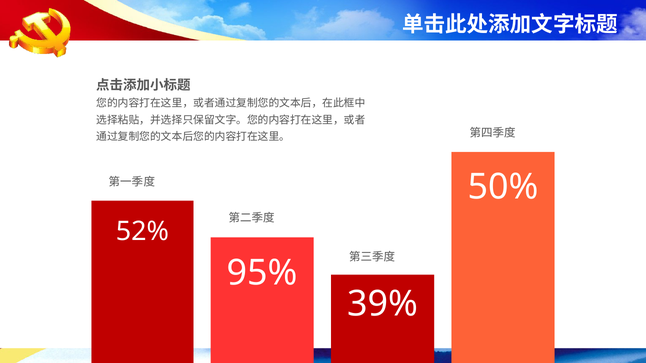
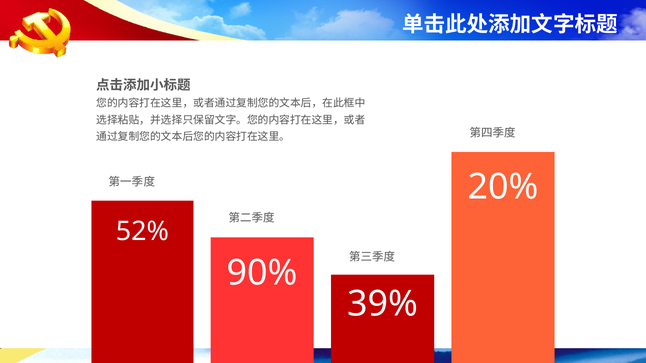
50%: 50% -> 20%
95%: 95% -> 90%
